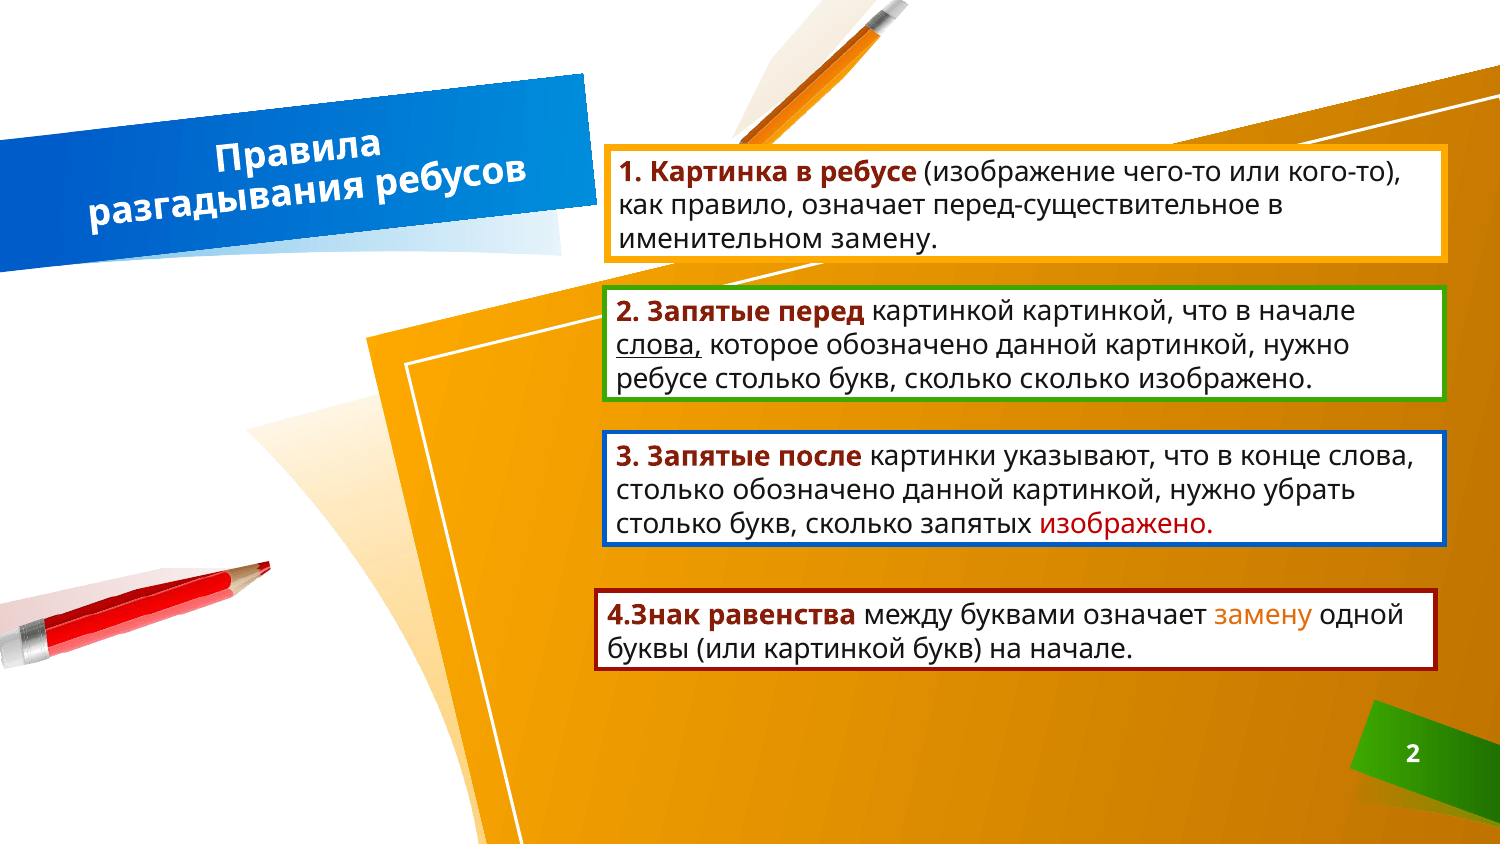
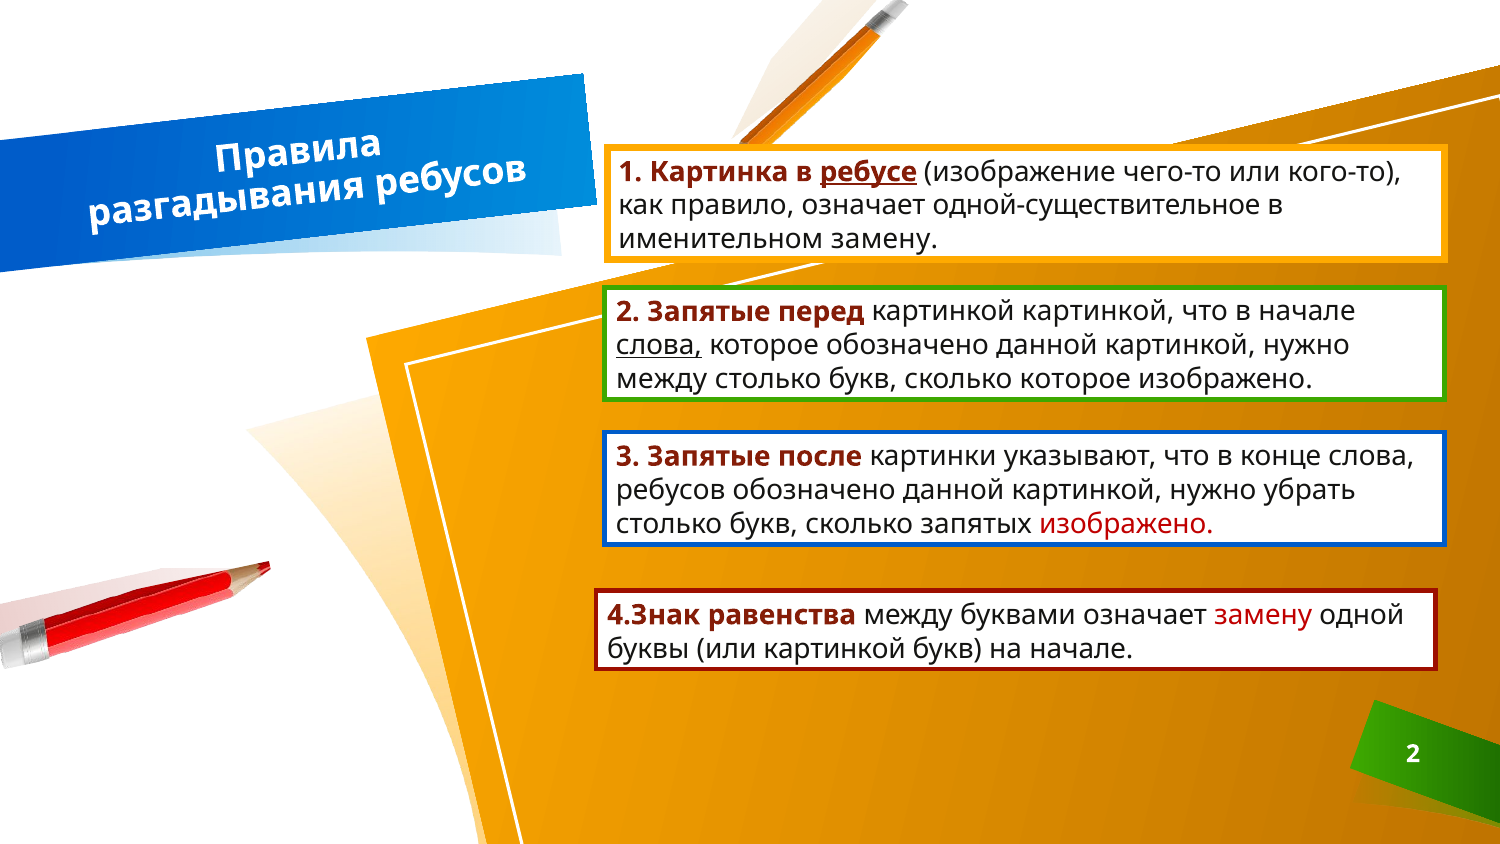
ребусе at (868, 172) underline: none -> present
перед-существительное: перед-существительное -> одной-существительное
ребусе at (662, 379): ребусе -> между
сколько сколько: сколько -> которое
столько at (670, 490): столько -> ребусов
замену at (1263, 615) colour: orange -> red
